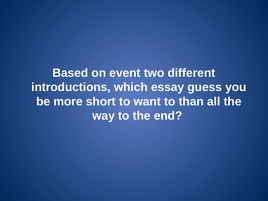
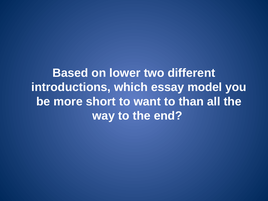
event: event -> lower
guess: guess -> model
